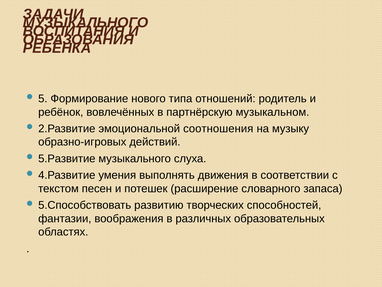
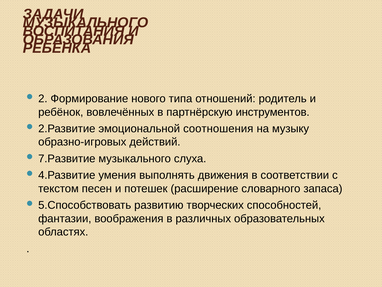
5: 5 -> 2
музыкальном: музыкальном -> инструментов
5.Развитие: 5.Развитие -> 7.Развитие
